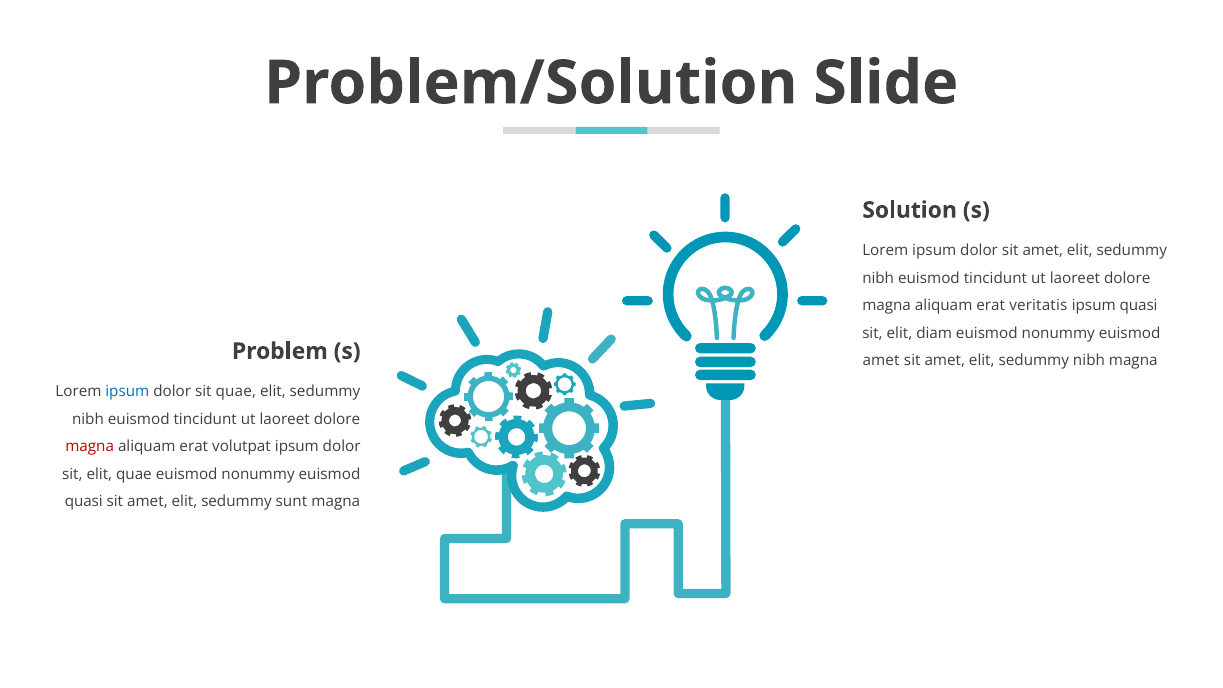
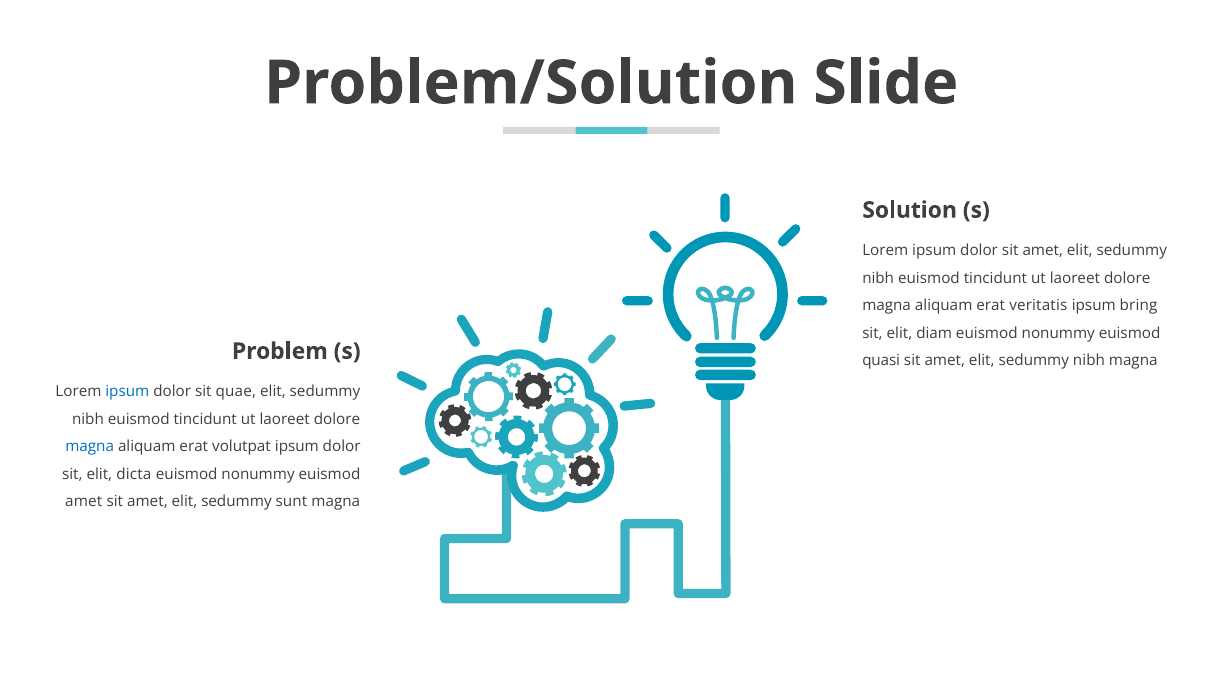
ipsum quasi: quasi -> bring
amet at (881, 361): amet -> quasi
magna at (90, 447) colour: red -> blue
elit quae: quae -> dicta
quasi at (84, 502): quasi -> amet
